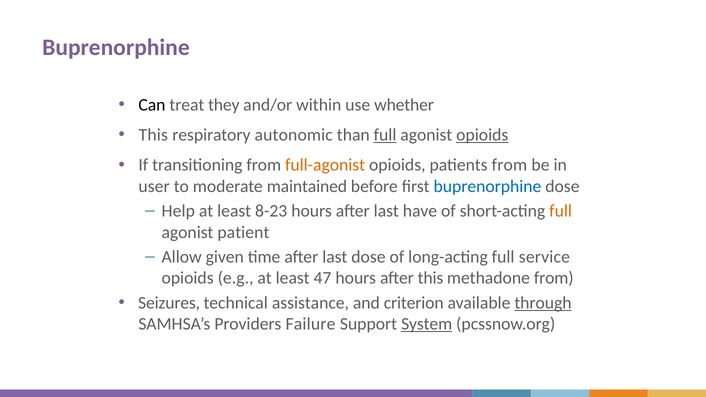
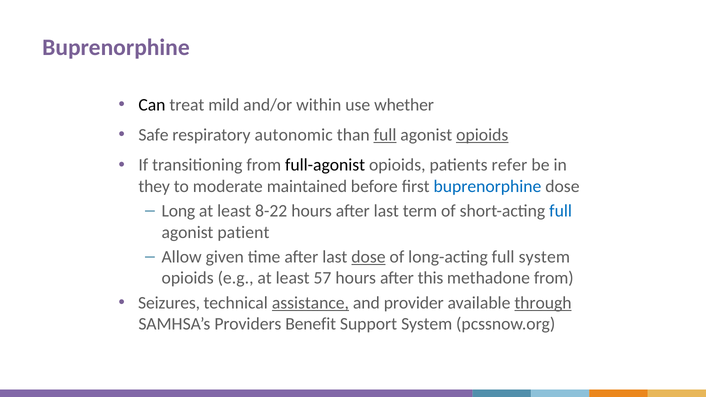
they: they -> mild
This at (153, 135): This -> Safe
full-agonist colour: orange -> black
patients from: from -> refer
user: user -> they
Help: Help -> Long
8-23: 8-23 -> 8-22
have: have -> term
full at (561, 211) colour: orange -> blue
dose at (368, 257) underline: none -> present
full service: service -> system
47: 47 -> 57
assistance underline: none -> present
criterion: criterion -> provider
Failure: Failure -> Benefit
System at (427, 324) underline: present -> none
